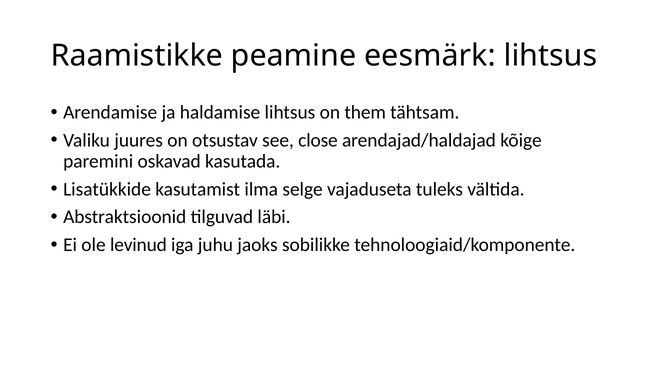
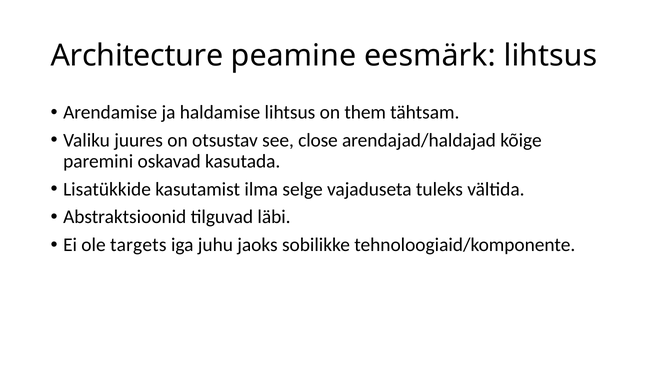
Raamistikke: Raamistikke -> Architecture
levinud: levinud -> targets
